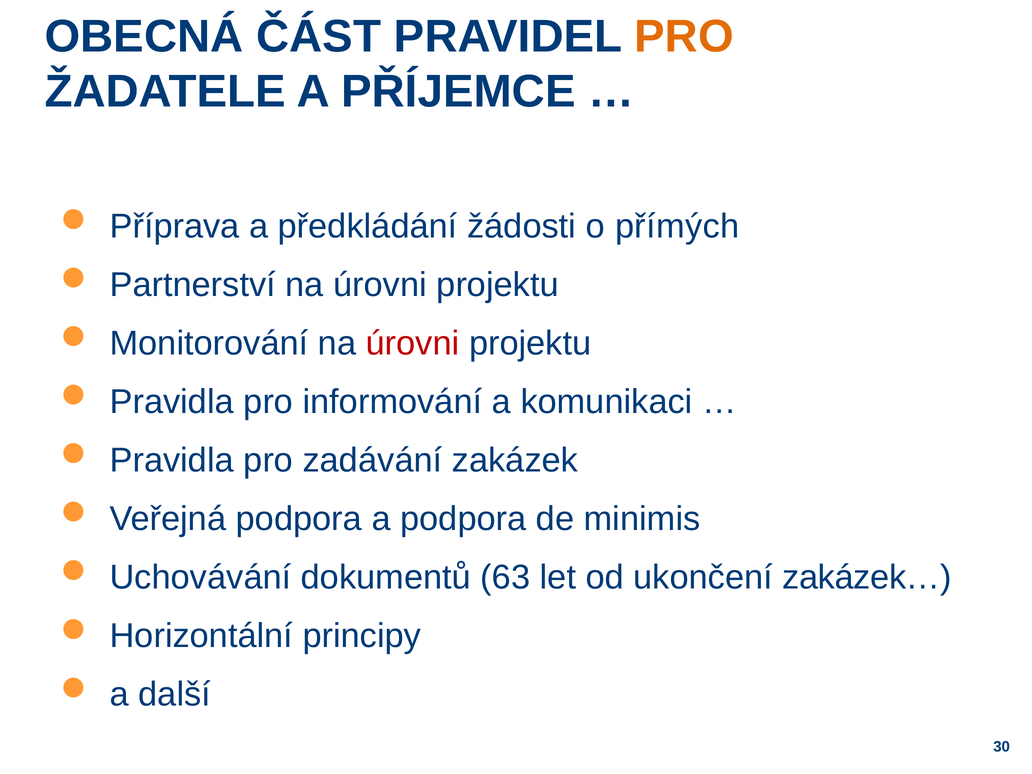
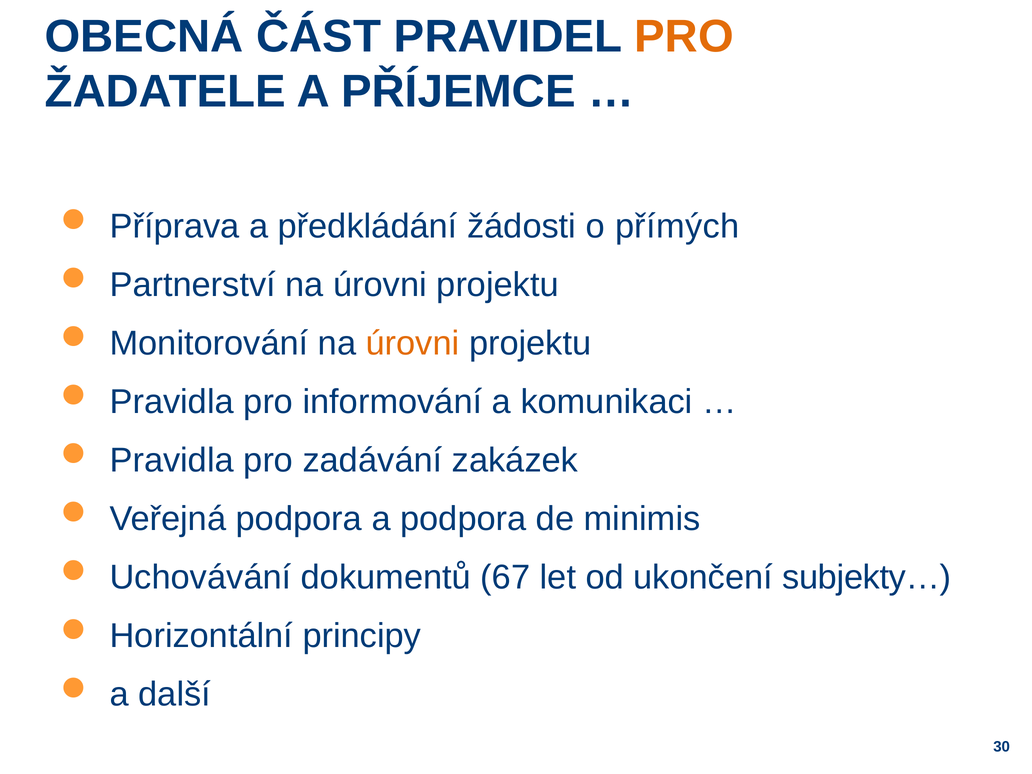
úrovni at (413, 343) colour: red -> orange
63: 63 -> 67
zakázek…: zakázek… -> subjekty…
